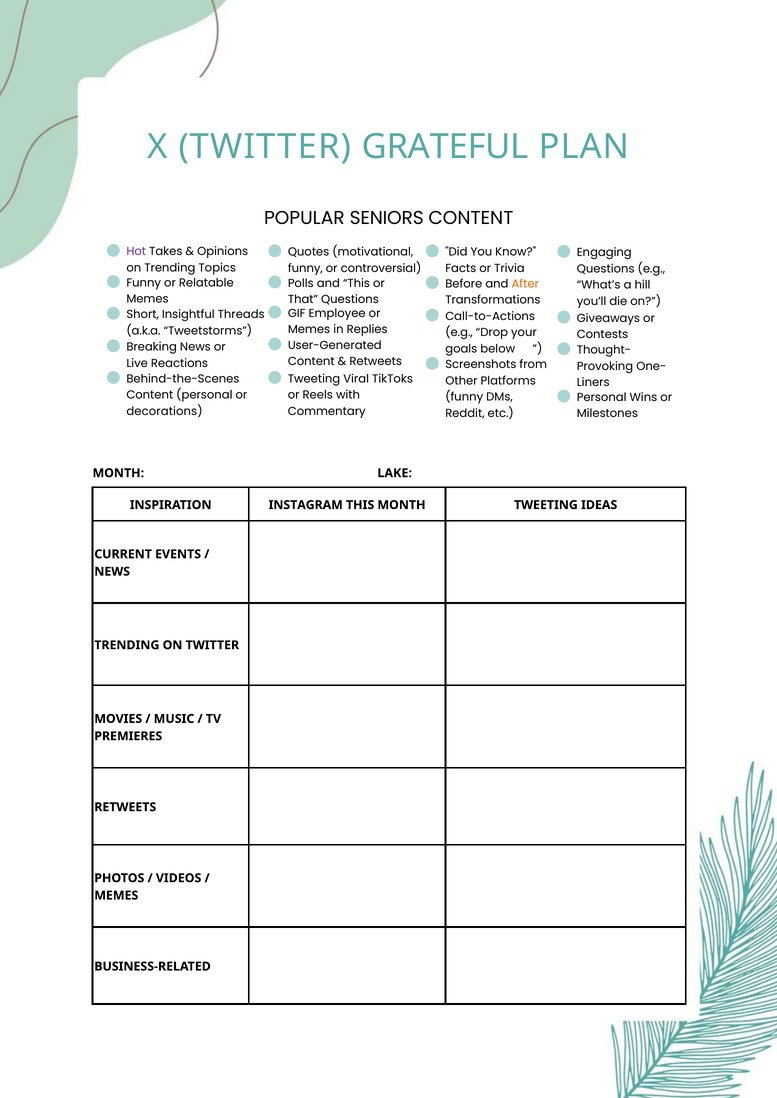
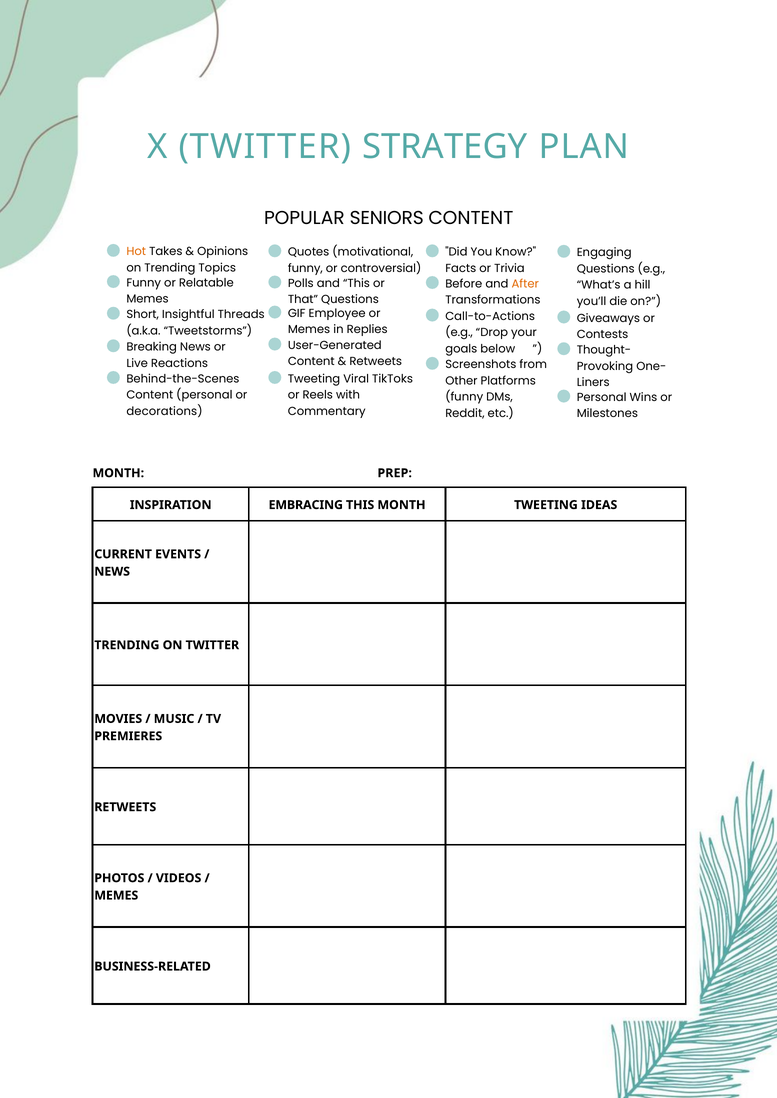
GRATEFUL: GRATEFUL -> STRATEGY
Hot colour: purple -> orange
LAKE: LAKE -> PREP
INSTAGRAM: INSTAGRAM -> EMBRACING
